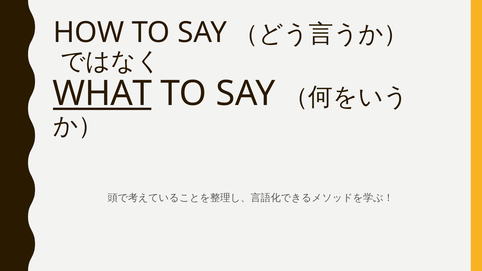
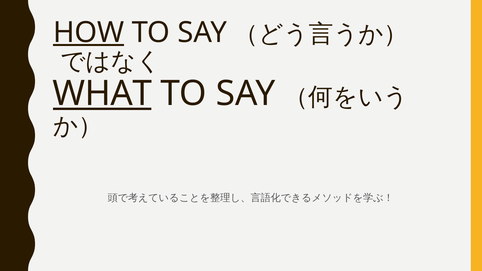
HOW underline: none -> present
